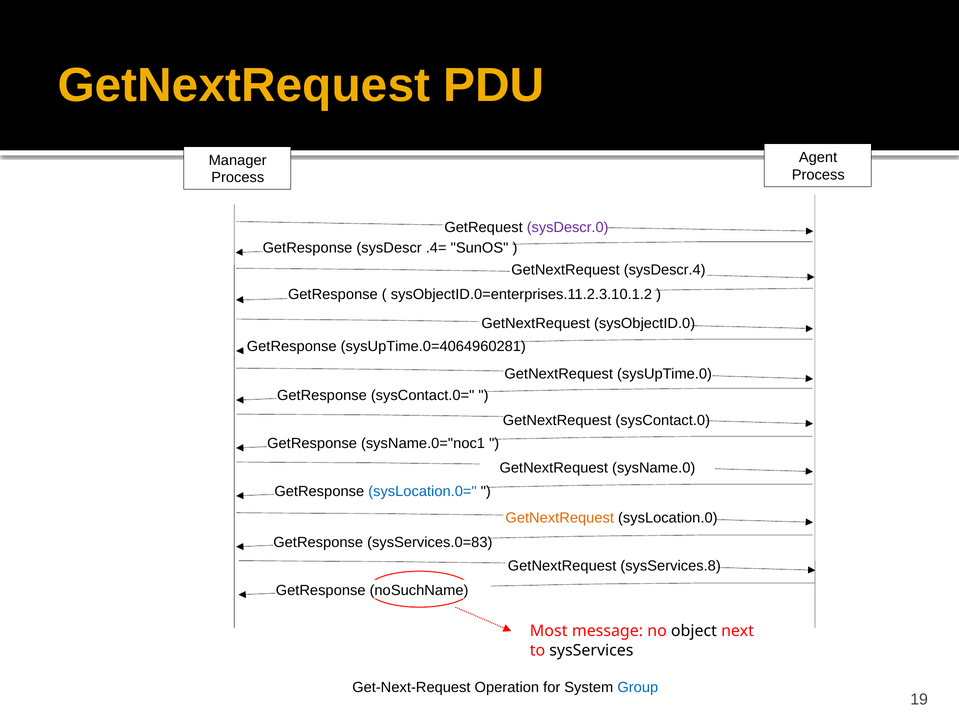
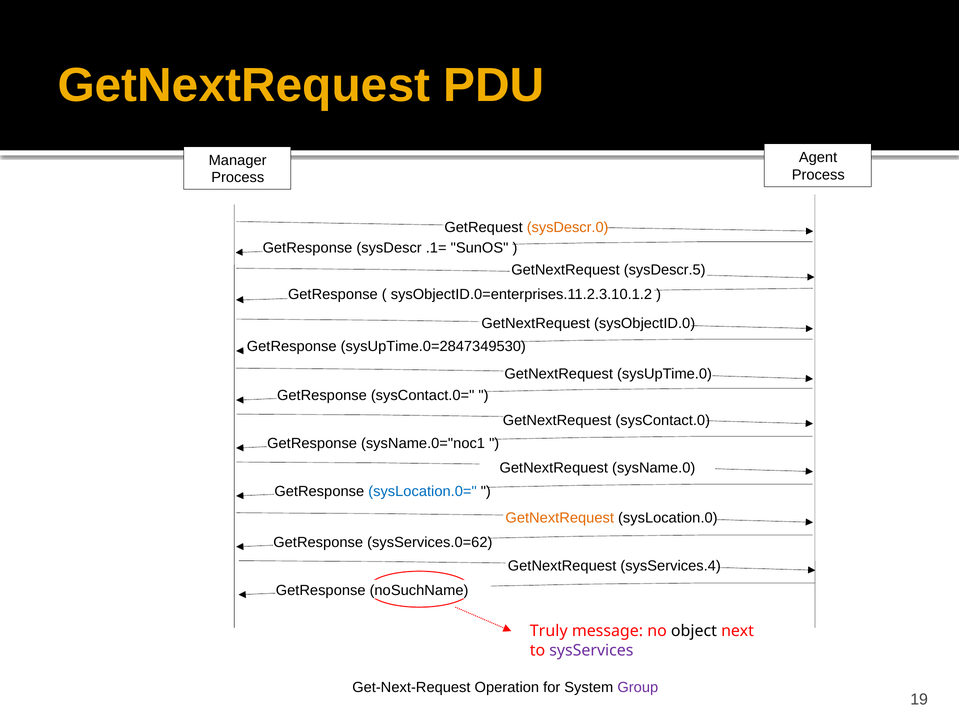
sysDescr.0 colour: purple -> orange
.4=: .4= -> .1=
sysDescr.4: sysDescr.4 -> sysDescr.5
sysUpTime.0=4064960281: sysUpTime.0=4064960281 -> sysUpTime.0=2847349530
sysServices.0=83: sysServices.0=83 -> sysServices.0=62
sysServices.8: sysServices.8 -> sysServices.4
Most: Most -> Truly
sysServices colour: black -> purple
Group colour: blue -> purple
